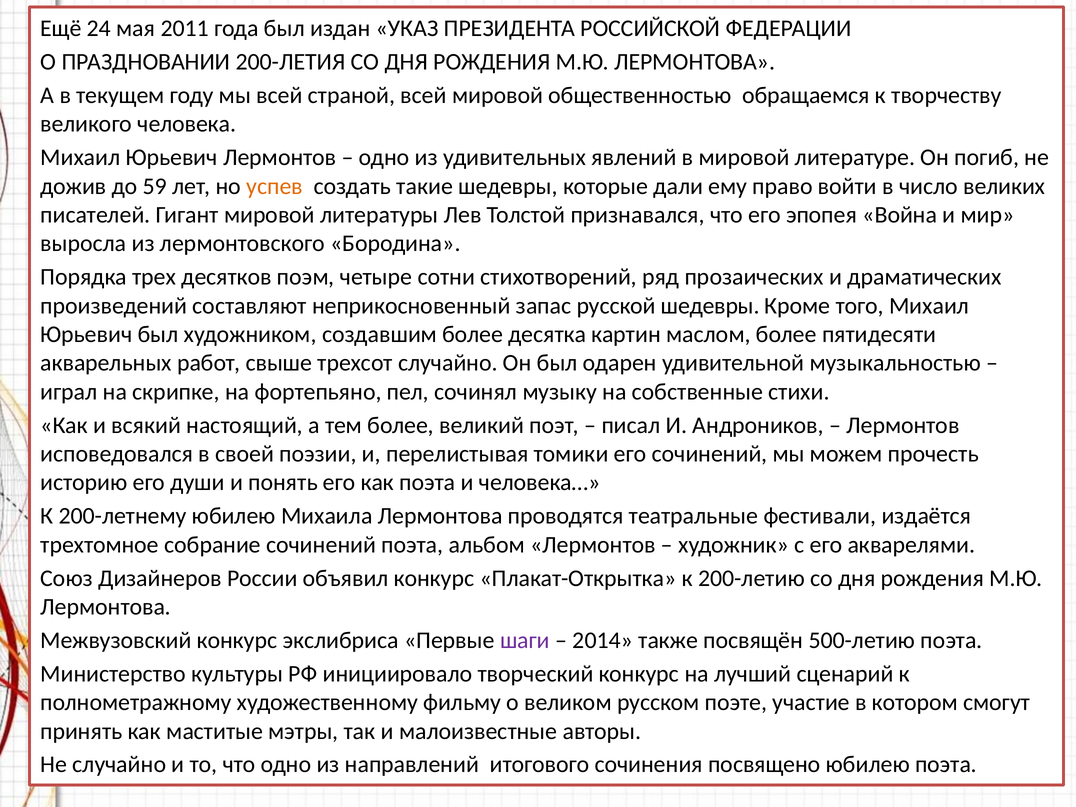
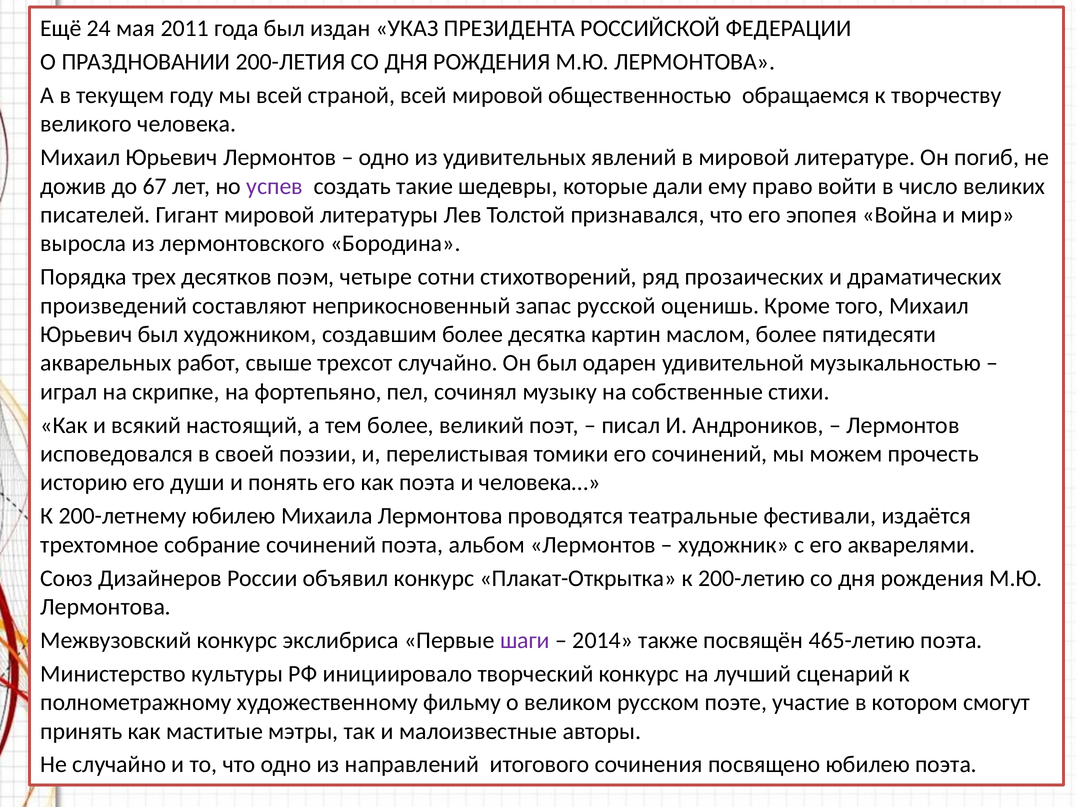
59: 59 -> 67
успев colour: orange -> purple
русской шедевры: шедевры -> оценишь
500-летию: 500-летию -> 465-летию
